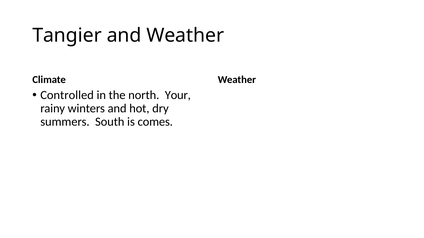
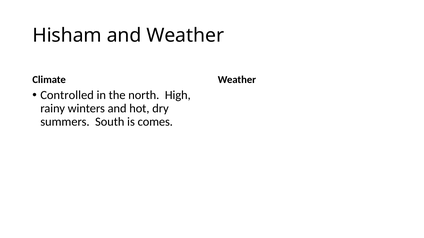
Tangier: Tangier -> Hisham
Your: Your -> High
